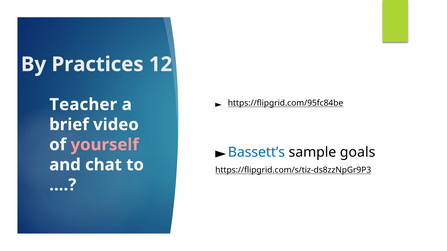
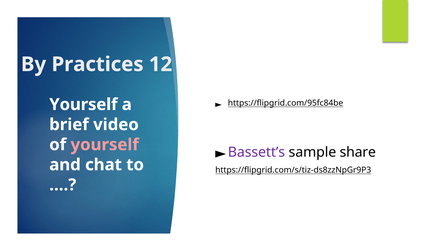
Teacher at (83, 105): Teacher -> Yourself
Bassett’s colour: blue -> purple
goals: goals -> share
